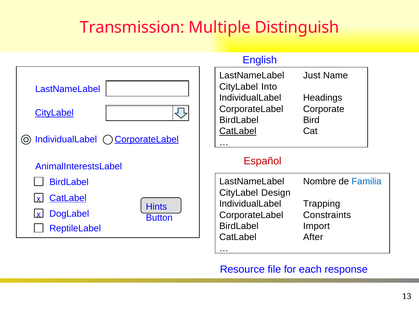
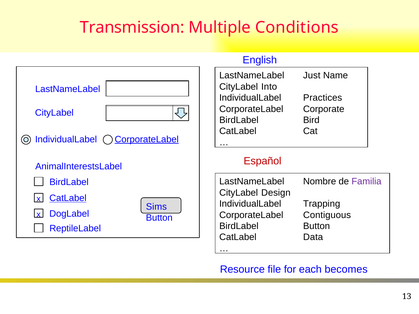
Distinguish: Distinguish -> Conditions
Headings: Headings -> Practices
CityLabel at (54, 113) underline: present -> none
CatLabel at (238, 131) underline: present -> none
Familia colour: blue -> purple
Hints: Hints -> Sims
Constraints: Constraints -> Contiguous
BirdLabel Import: Import -> Button
After: After -> Data
response: response -> becomes
